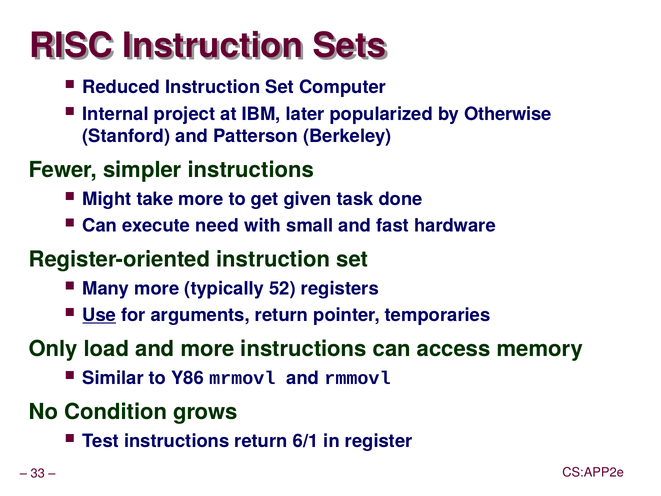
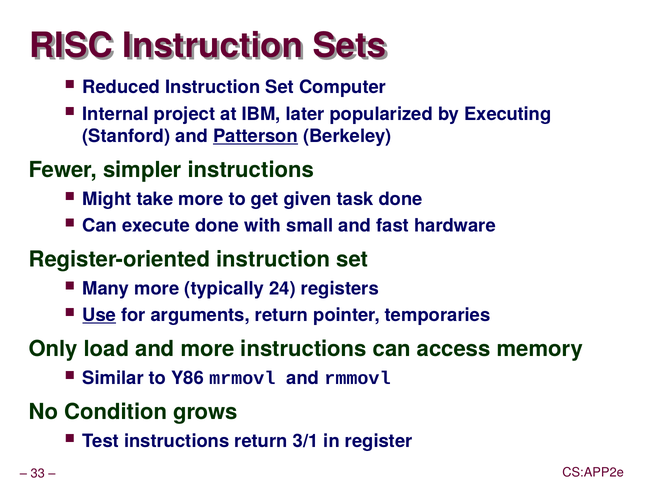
Otherwise: Otherwise -> Executing
Patterson underline: none -> present
execute need: need -> done
52: 52 -> 24
6/1: 6/1 -> 3/1
